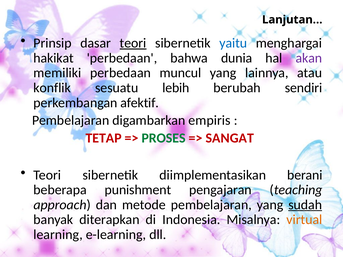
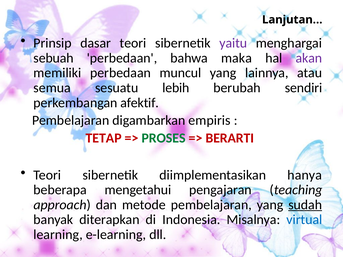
teori at (133, 43) underline: present -> none
yaitu colour: blue -> purple
hakikat: hakikat -> sebuah
dunia: dunia -> maka
konflik: konflik -> semua
SANGAT: SANGAT -> BERARTI
berani: berani -> hanya
punishment: punishment -> mengetahui
virtual colour: orange -> blue
